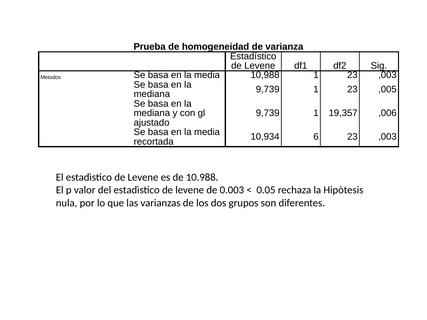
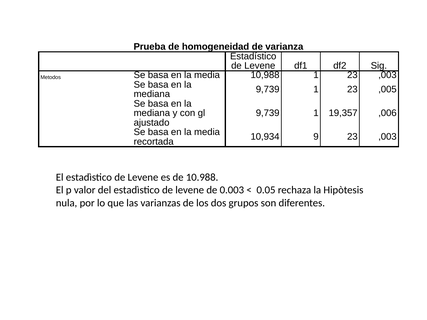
6: 6 -> 9
